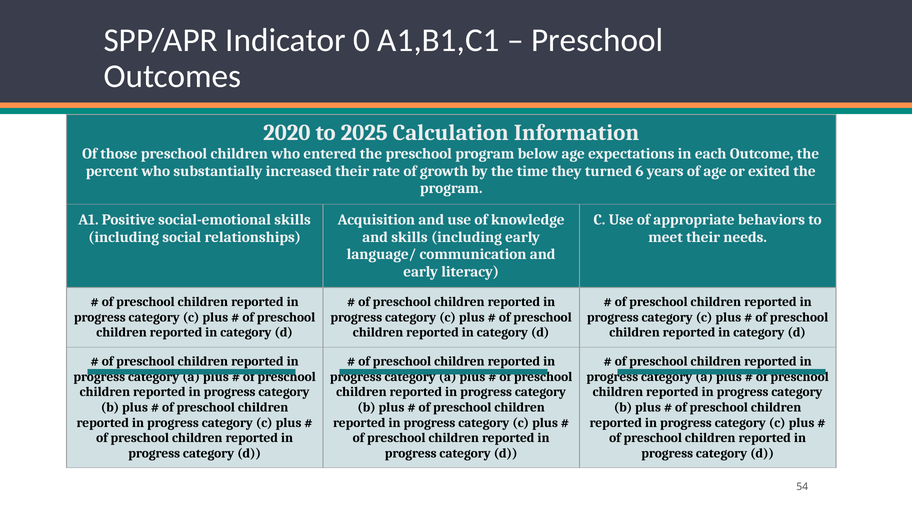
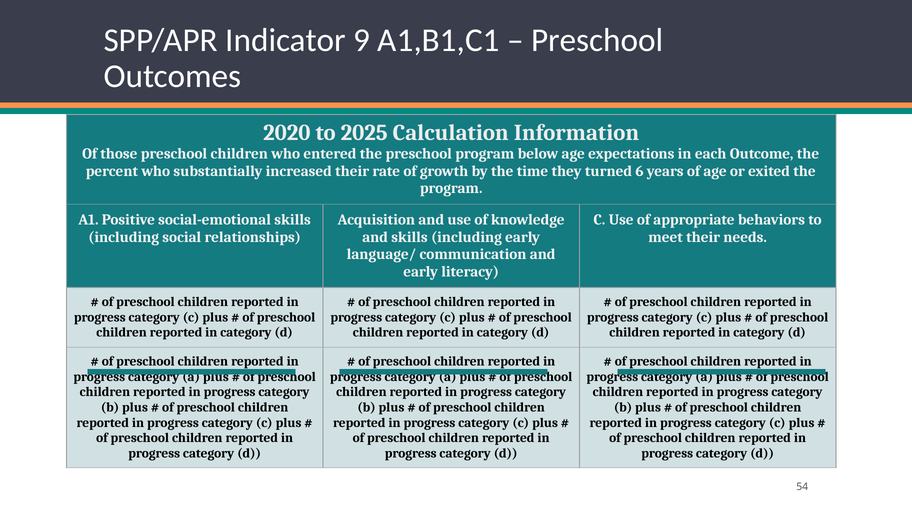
0: 0 -> 9
